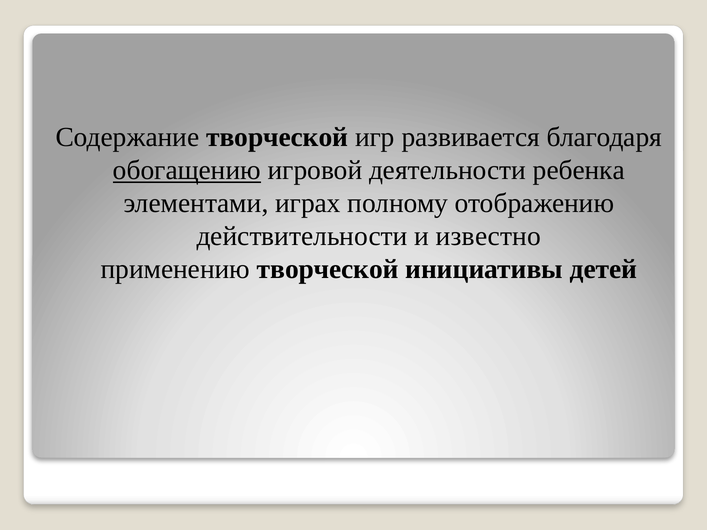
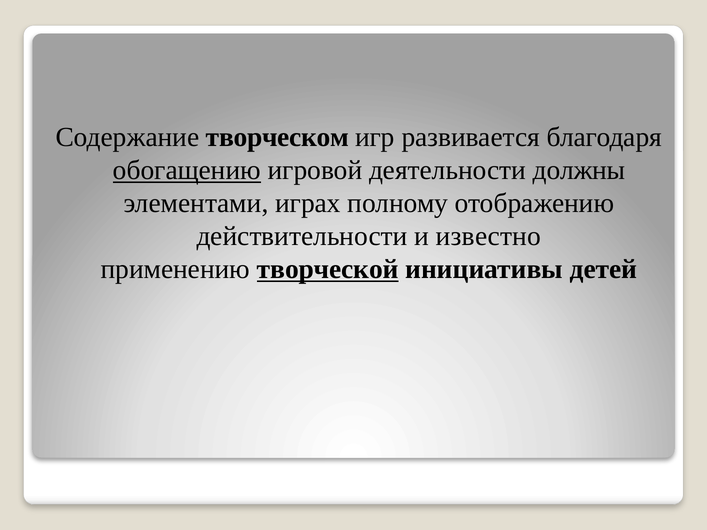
Содержание творческой: творческой -> творческом
ребенка: ребенка -> должны
творческой at (328, 269) underline: none -> present
